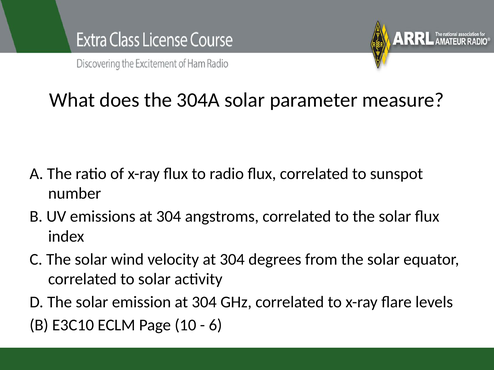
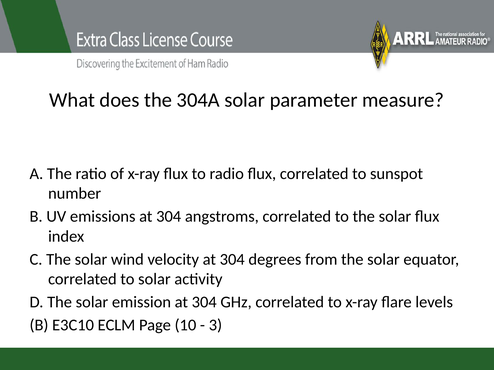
6: 6 -> 3
